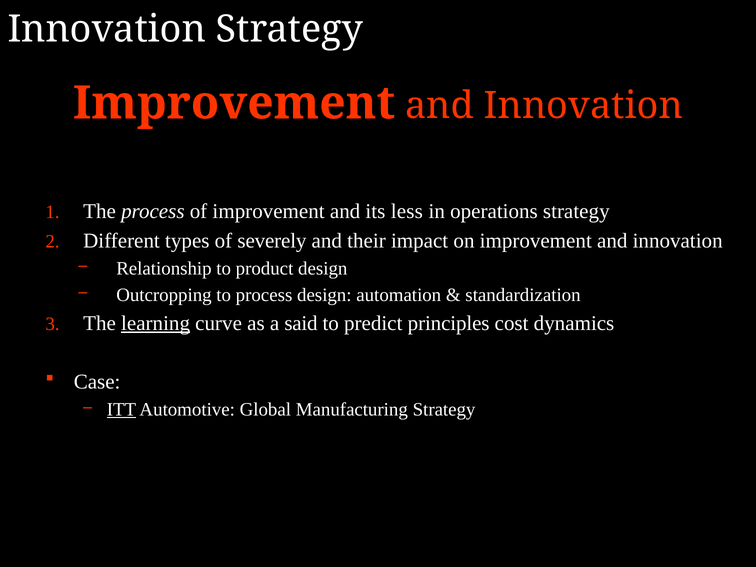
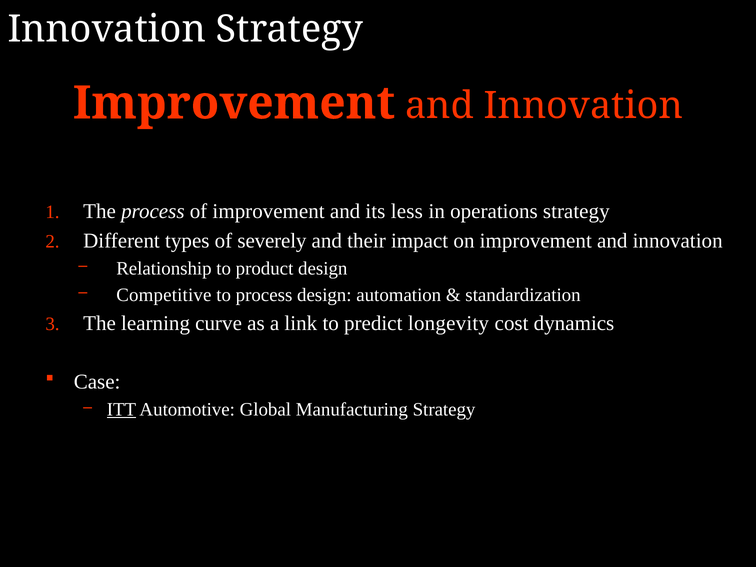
Outcropping: Outcropping -> Competitive
learning underline: present -> none
said: said -> link
principles: principles -> longevity
